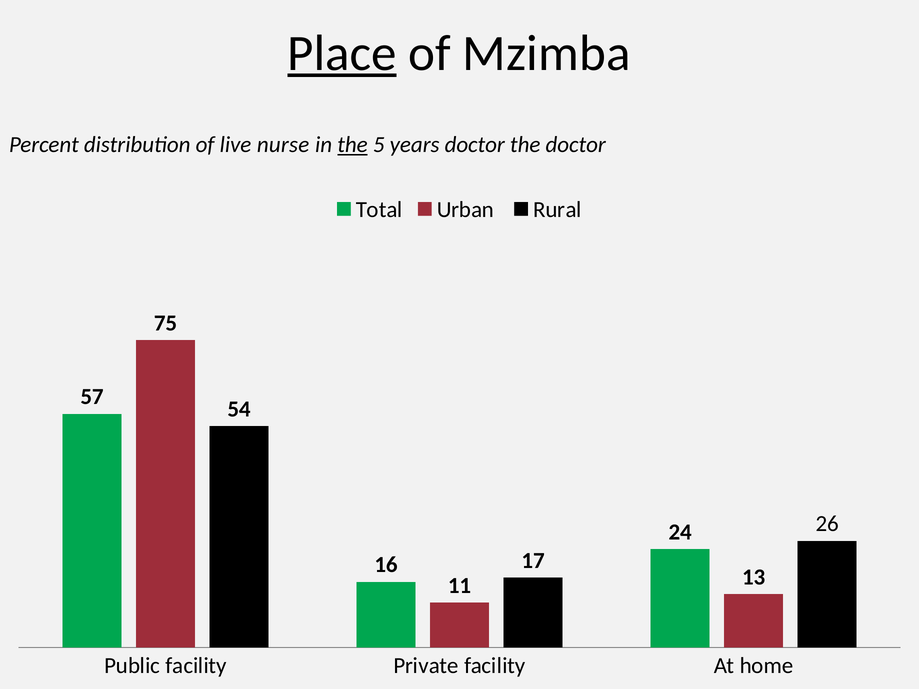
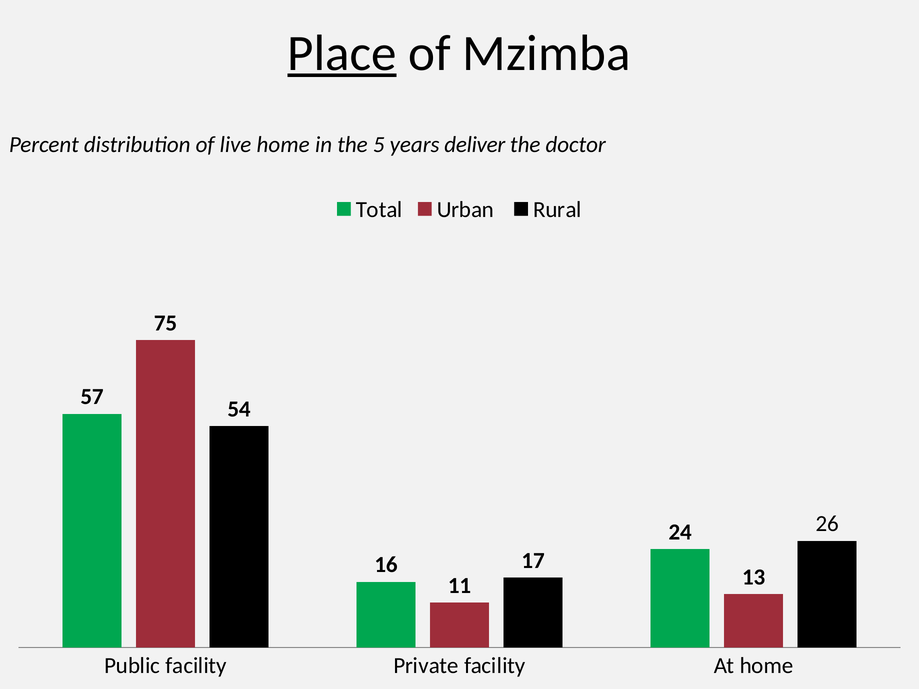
live nurse: nurse -> home
the at (352, 145) underline: present -> none
years doctor: doctor -> deliver
